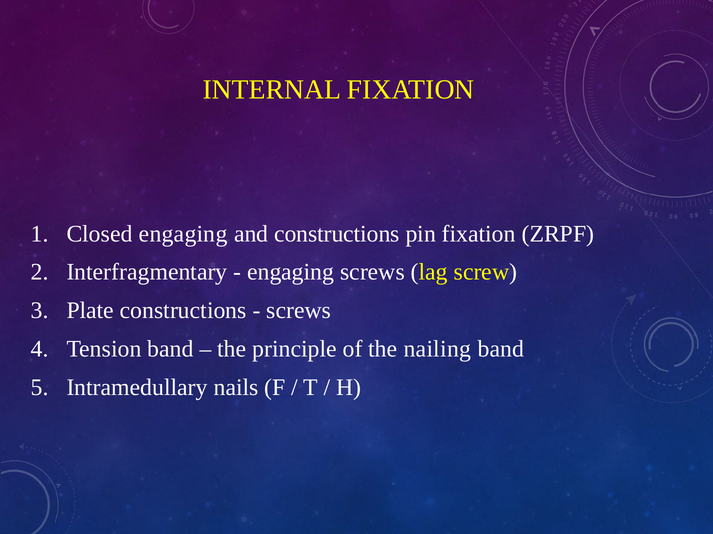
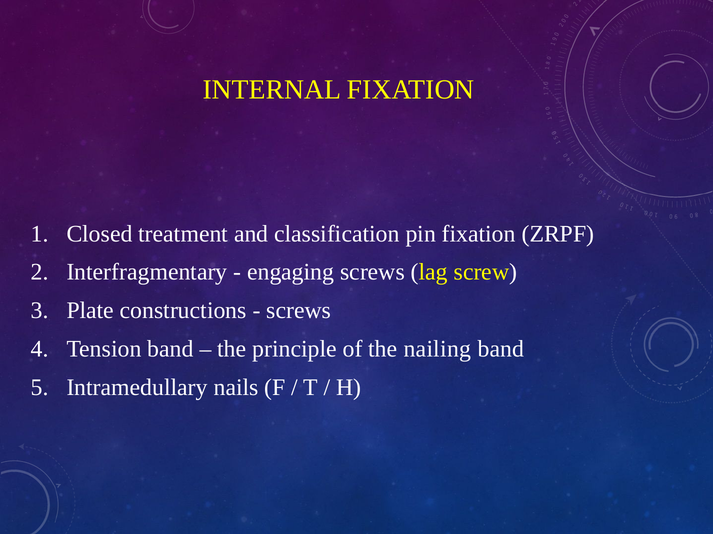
Closed engaging: engaging -> treatment
and constructions: constructions -> classification
